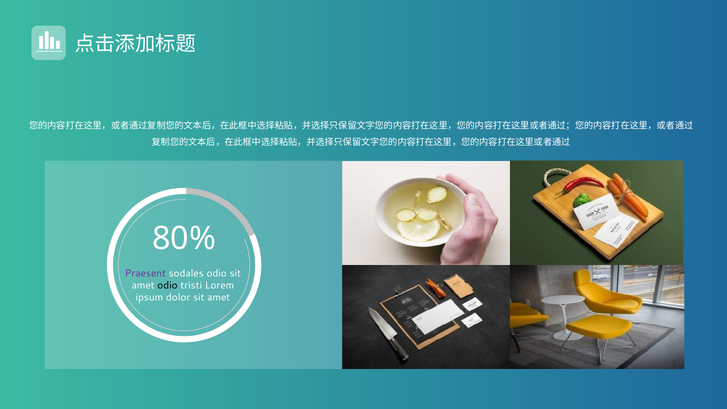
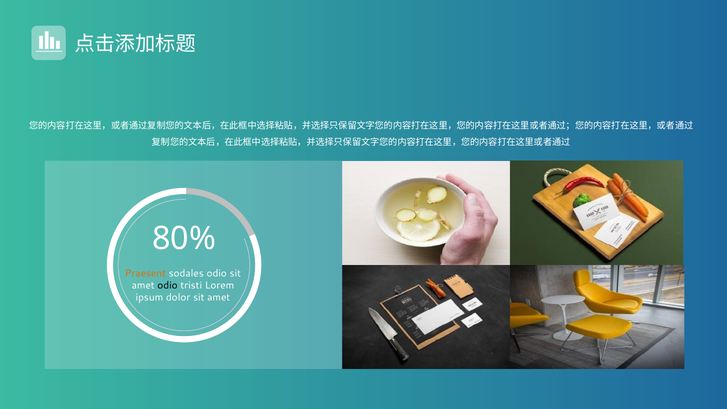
Praesent colour: purple -> orange
